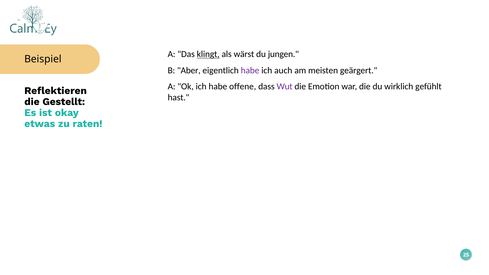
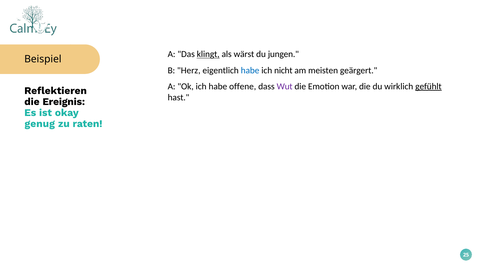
Aber: Aber -> Herz
habe at (250, 70) colour: purple -> blue
auch: auch -> nicht
gefühlt underline: none -> present
Gestellt: Gestellt -> Ereignis
etwas: etwas -> genug
